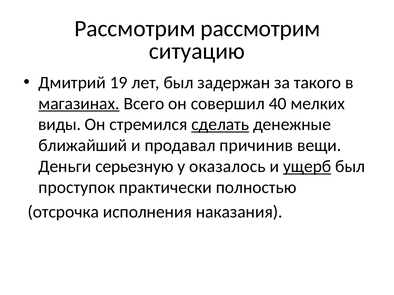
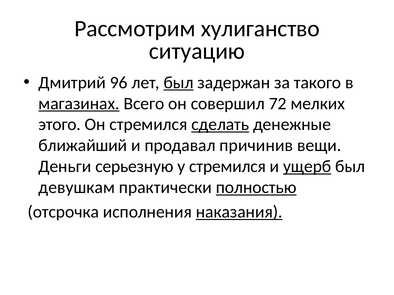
Рассмотрим рассмотрим: рассмотрим -> хулиганство
19: 19 -> 96
был at (179, 83) underline: none -> present
40: 40 -> 72
виды: виды -> этого
у оказалось: оказалось -> стремился
проступок: проступок -> девушкам
полностью underline: none -> present
наказания underline: none -> present
